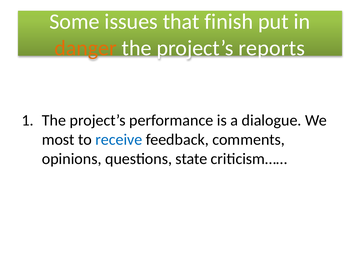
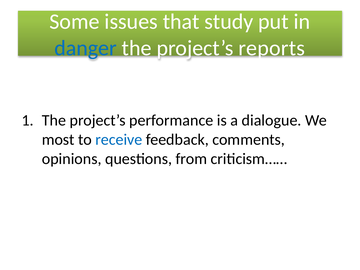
finish: finish -> study
danger colour: orange -> blue
state: state -> from
